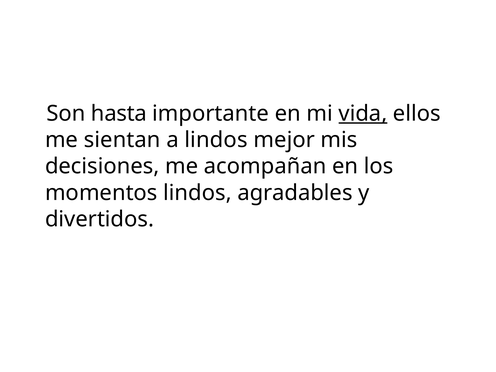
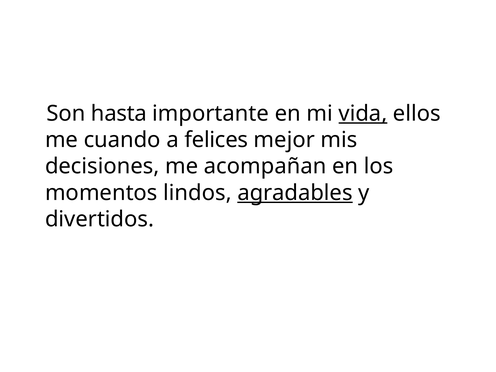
sientan: sientan -> cuando
a lindos: lindos -> felices
agradables underline: none -> present
